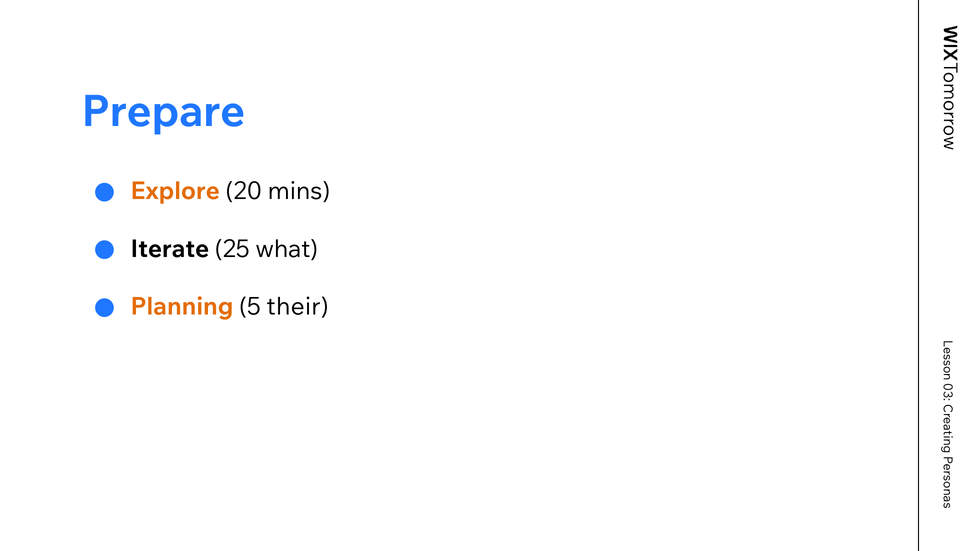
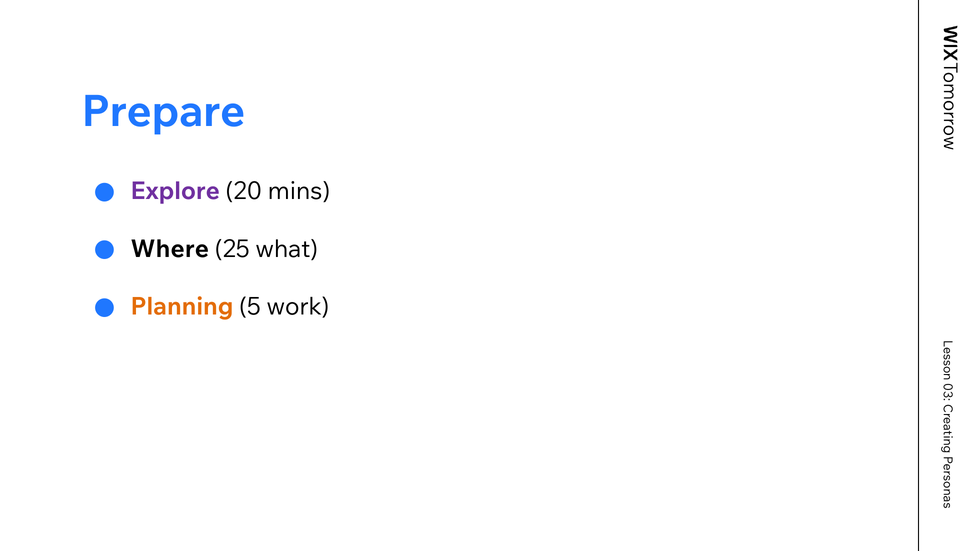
Explore colour: orange -> purple
Iterate: Iterate -> Where
their: their -> work
